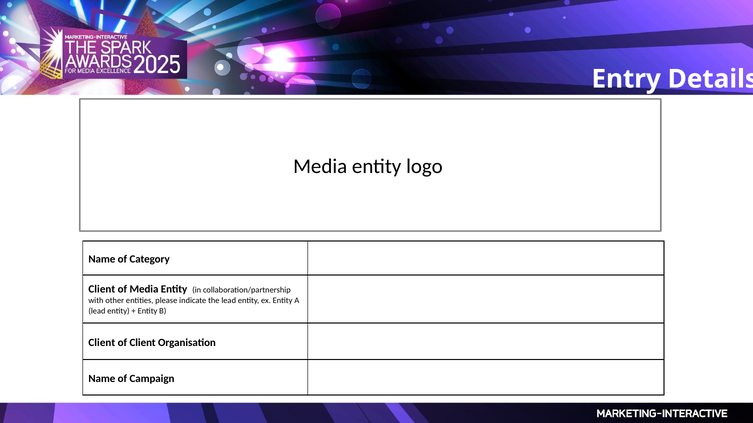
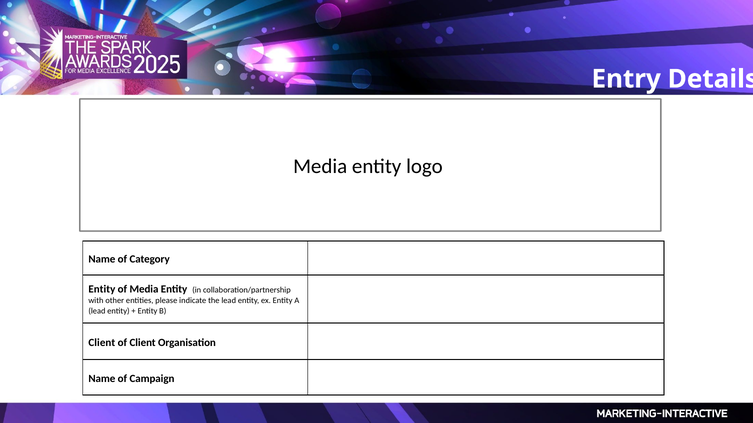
Client at (102, 289): Client -> Entity
